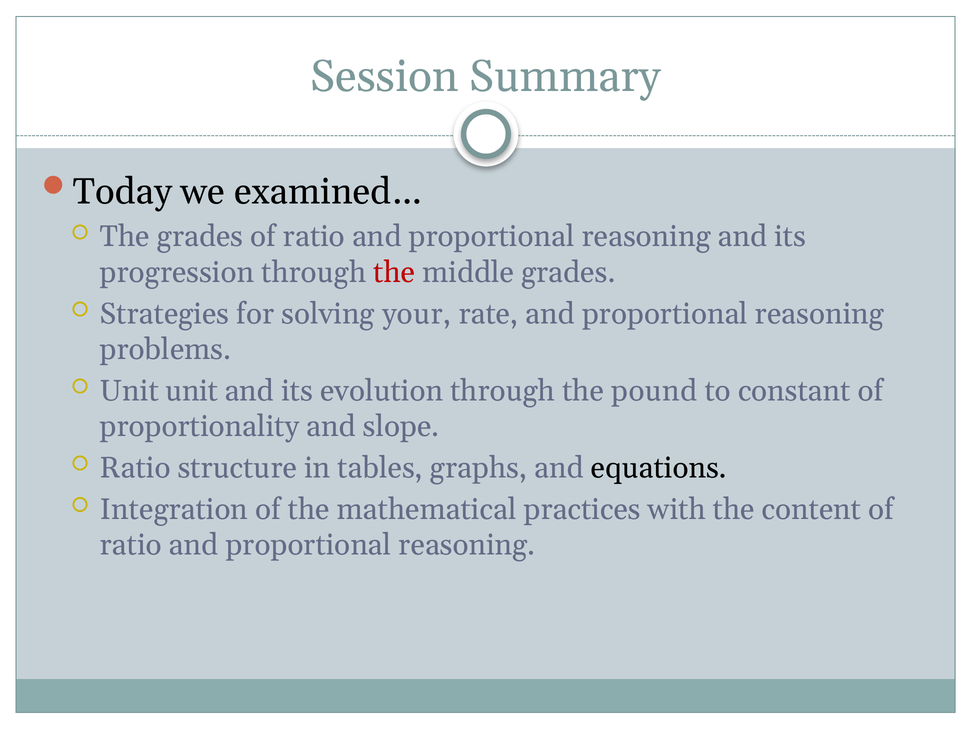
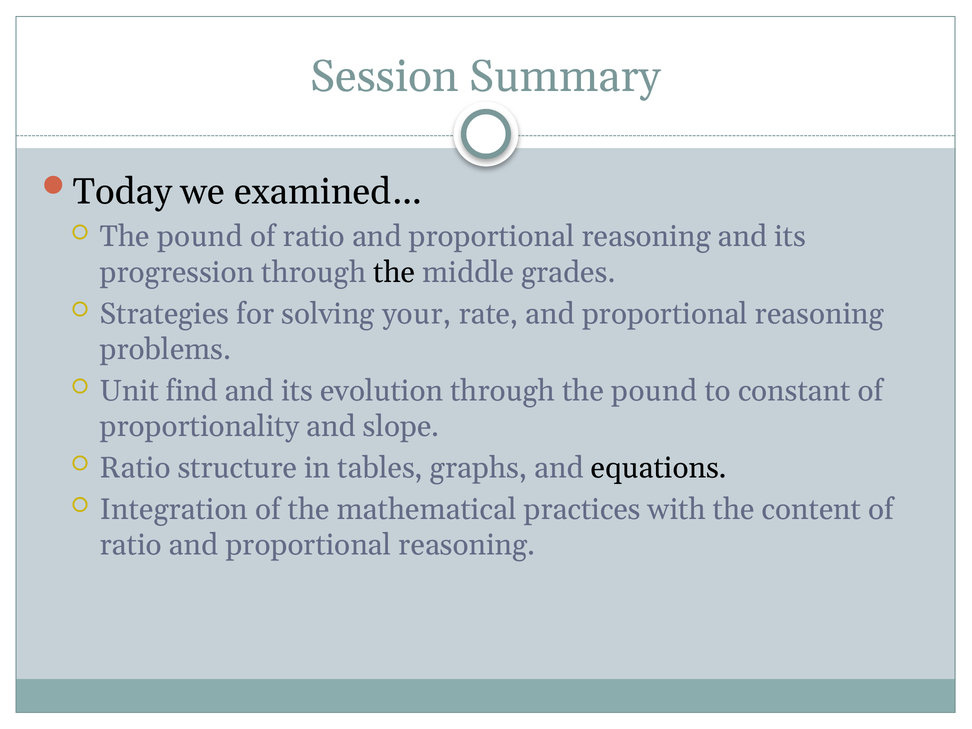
grades at (200, 237): grades -> pound
the at (394, 272) colour: red -> black
Unit unit: unit -> find
